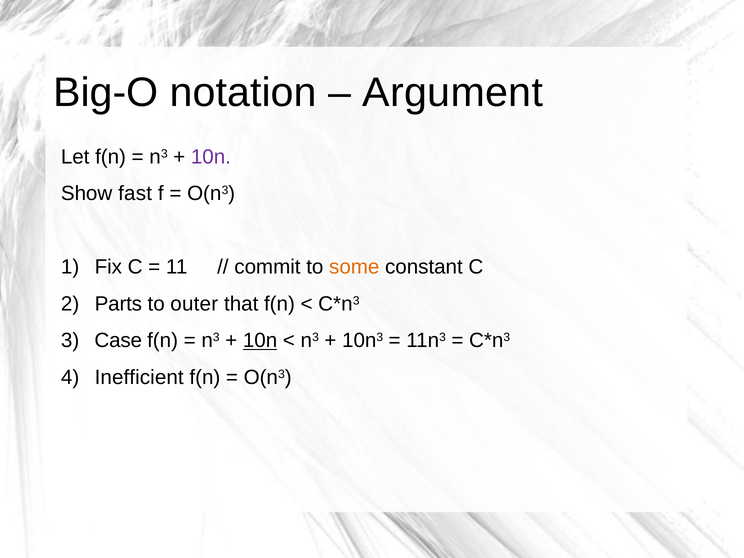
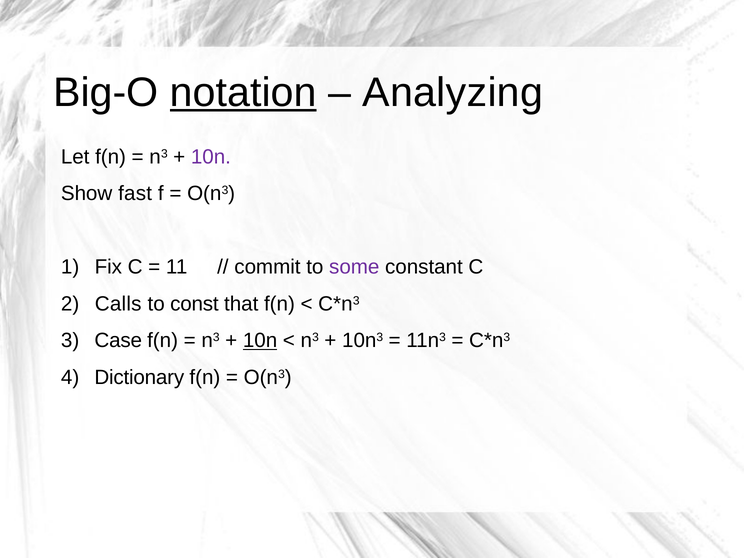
notation underline: none -> present
Argument: Argument -> Analyzing
some colour: orange -> purple
Parts: Parts -> Calls
outer: outer -> const
Inefficient: Inefficient -> Dictionary
